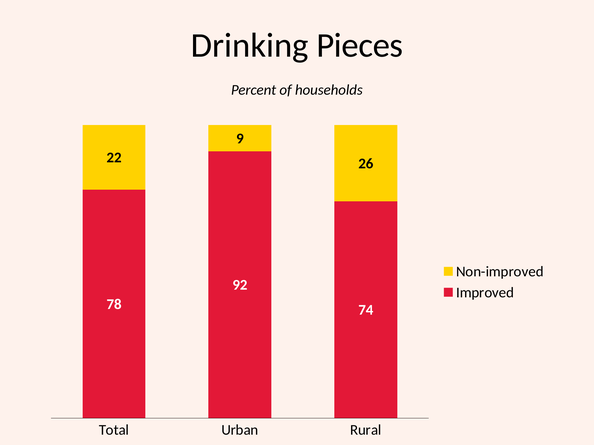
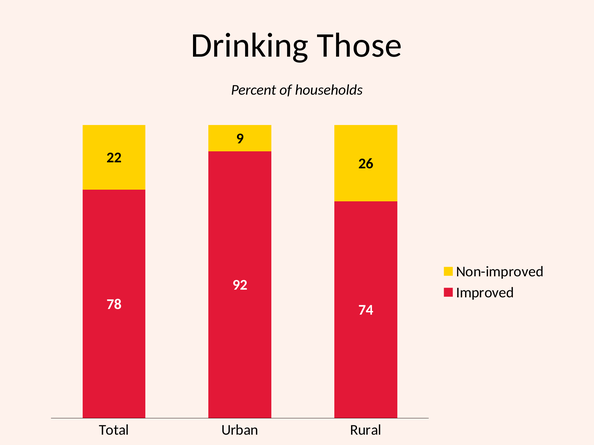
Pieces: Pieces -> Those
